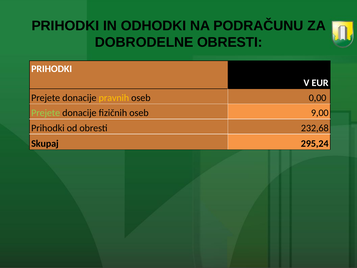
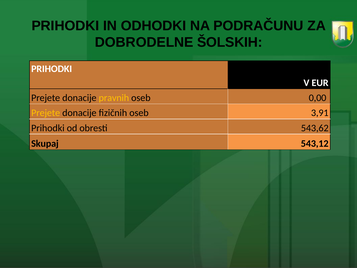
DOBRODELNE OBRESTI: OBRESTI -> ŠOLSKIH
Prejete at (46, 113) colour: light green -> yellow
9,00: 9,00 -> 3,91
232,68: 232,68 -> 543,62
295,24: 295,24 -> 543,12
